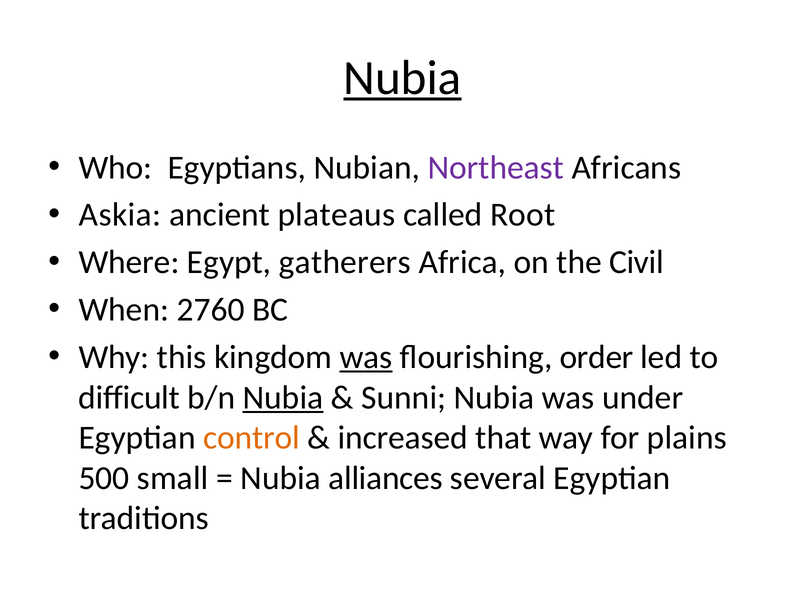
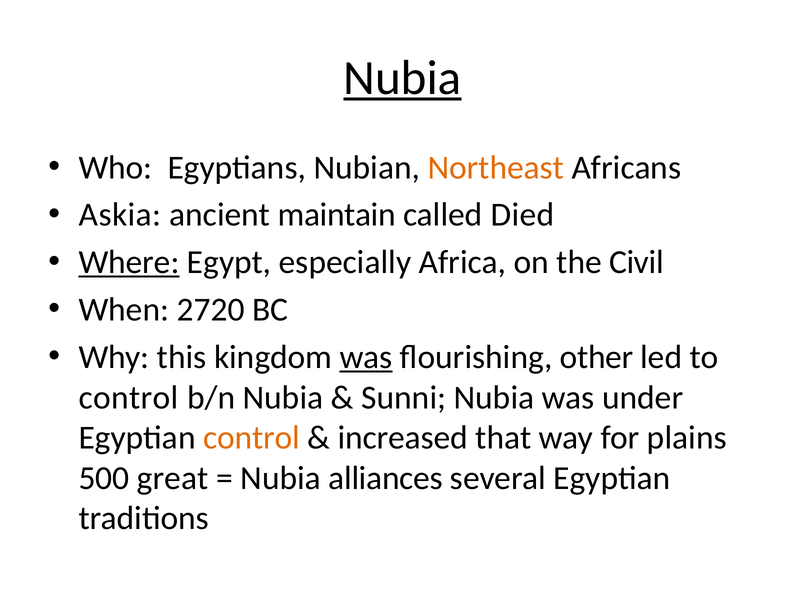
Northeast colour: purple -> orange
plateaus: plateaus -> maintain
Root: Root -> Died
Where underline: none -> present
gatherers: gatherers -> especially
2760: 2760 -> 2720
order: order -> other
difficult at (129, 397): difficult -> control
Nubia at (283, 397) underline: present -> none
small: small -> great
